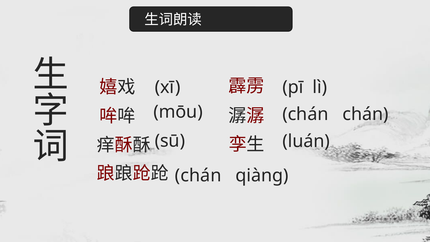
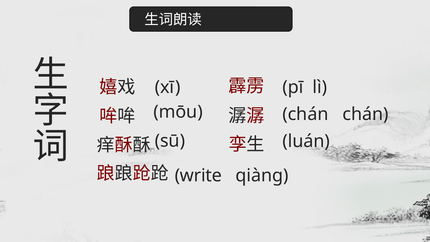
chán at (198, 176): chán -> write
